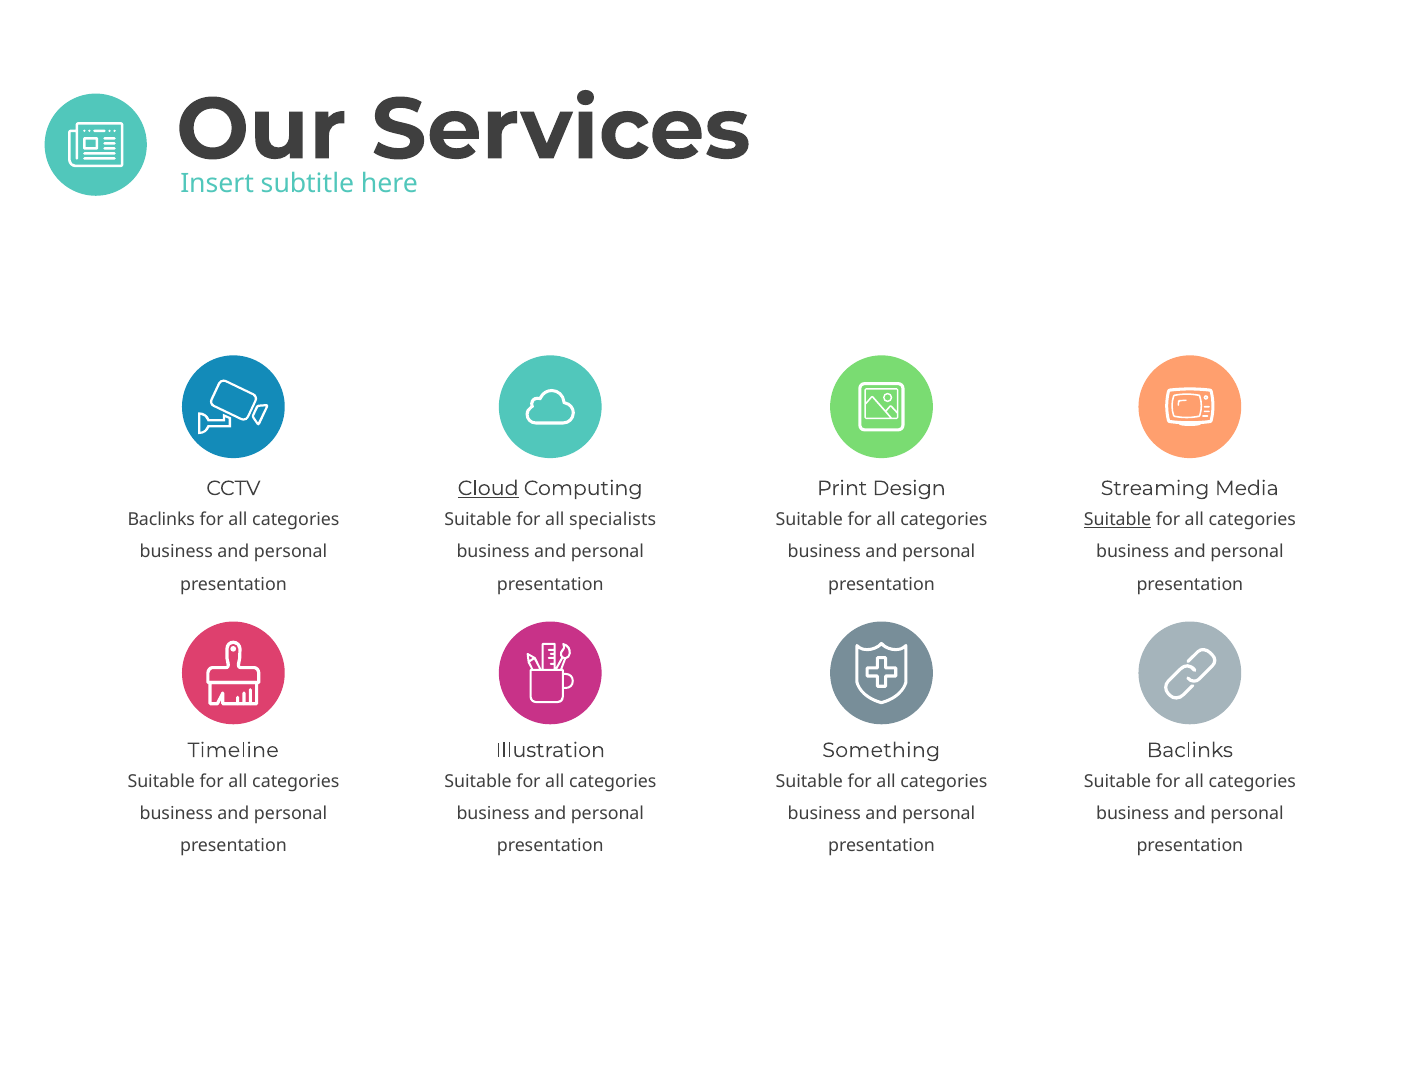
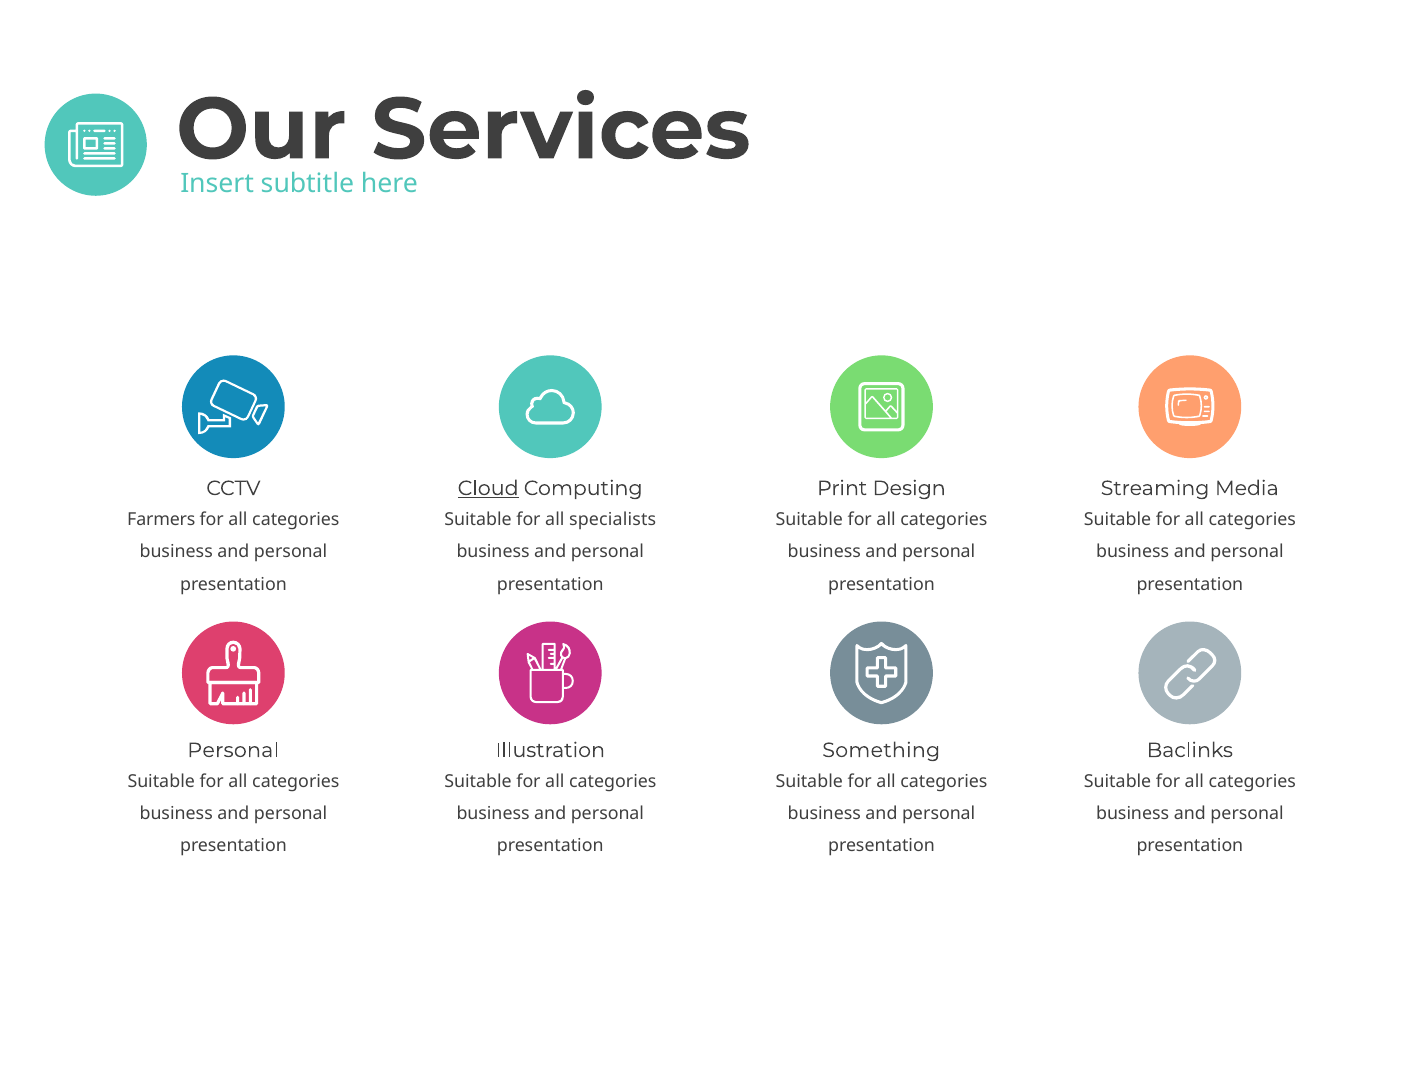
Baclinks at (161, 520): Baclinks -> Farmers
Suitable at (1118, 520) underline: present -> none
Timeline at (233, 750): Timeline -> Personal
